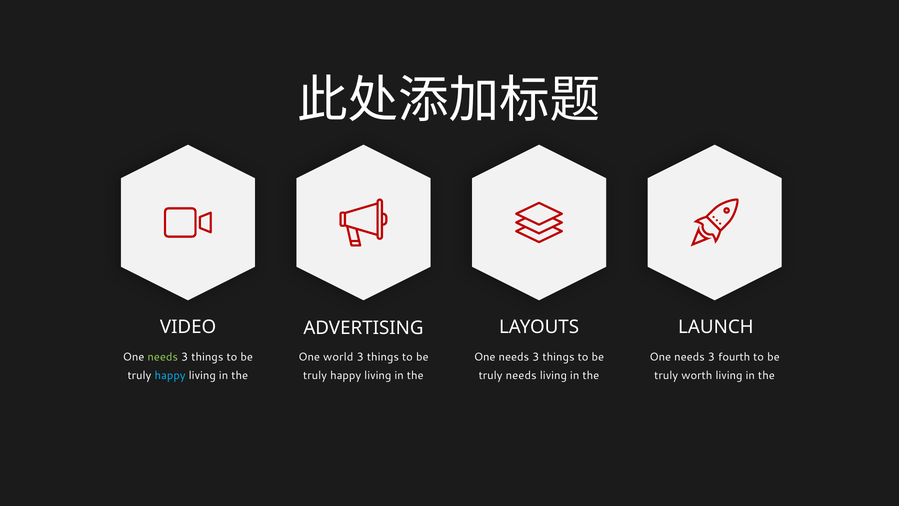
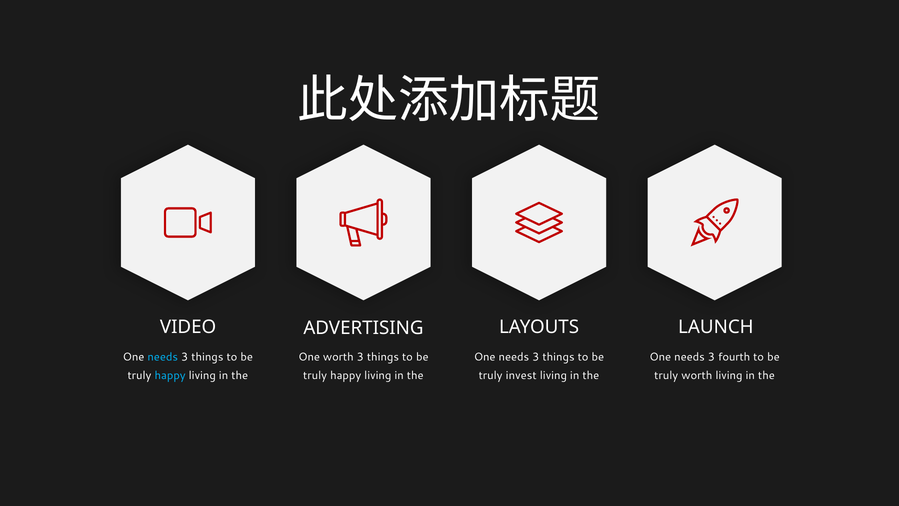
needs at (163, 357) colour: light green -> light blue
One world: world -> worth
truly needs: needs -> invest
